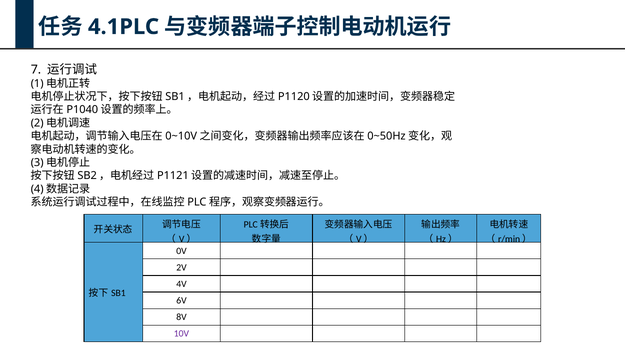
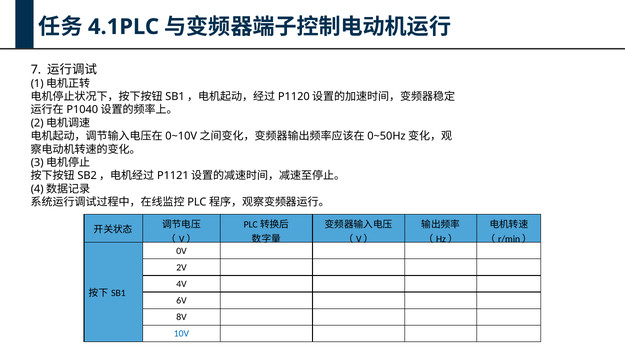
10V colour: purple -> blue
